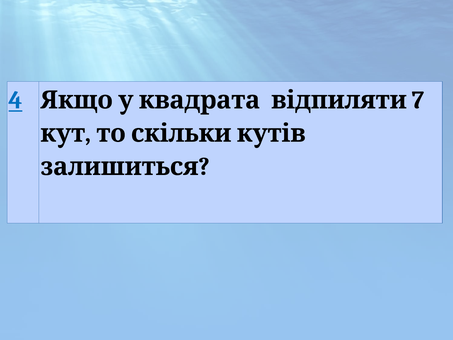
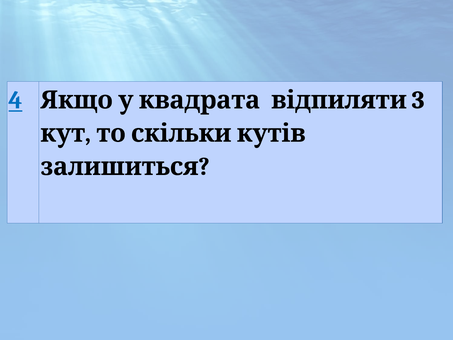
7: 7 -> 3
